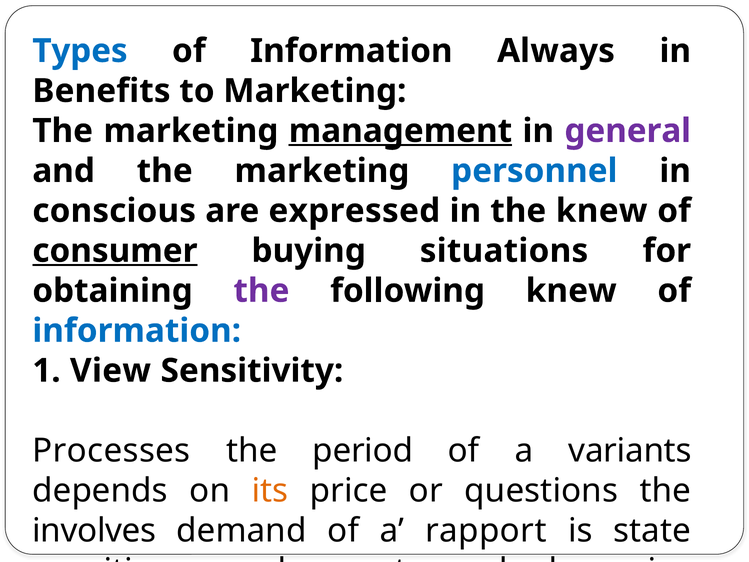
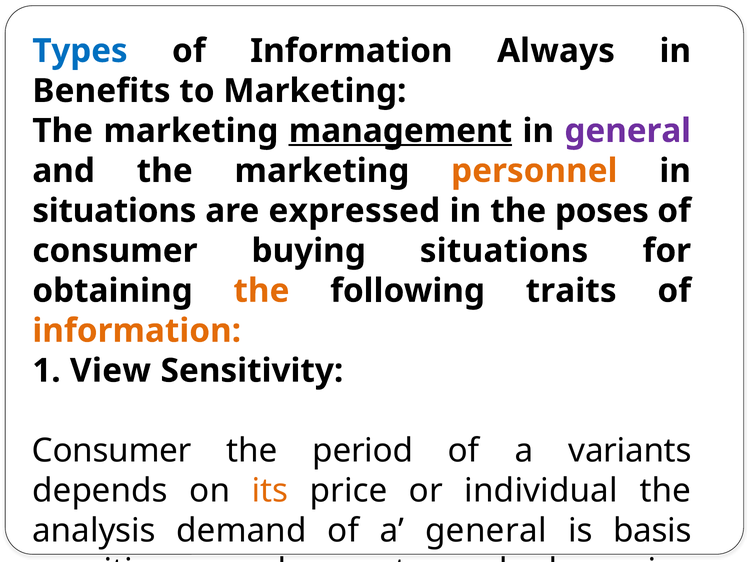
personnel colour: blue -> orange
conscious at (114, 211): conscious -> situations
the knew: knew -> poses
consumer at (115, 251) underline: present -> none
the at (261, 291) colour: purple -> orange
following knew: knew -> traits
information at (137, 331) colour: blue -> orange
Processes at (111, 451): Processes -> Consumer
questions: questions -> individual
involves: involves -> analysis
a rapport: rapport -> general
is state: state -> basis
